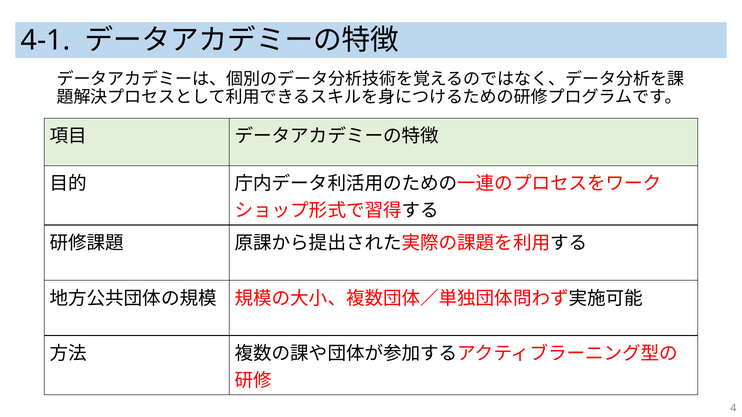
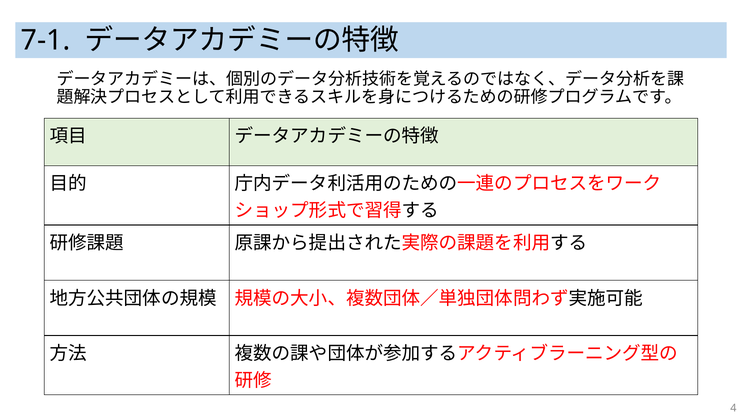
4-1: 4-1 -> 7-1
